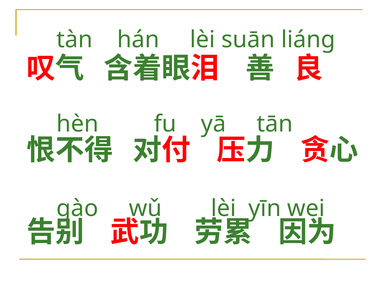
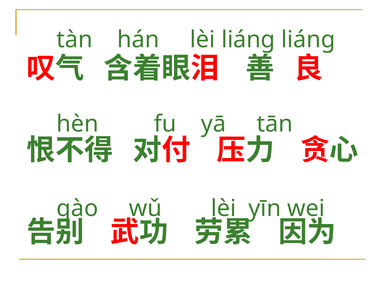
lèi suān: suān -> liánɡ
